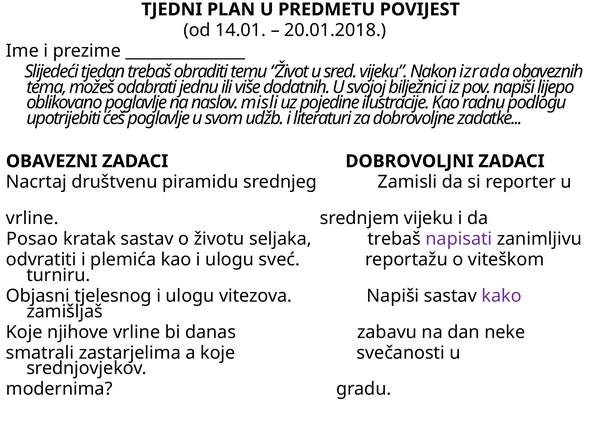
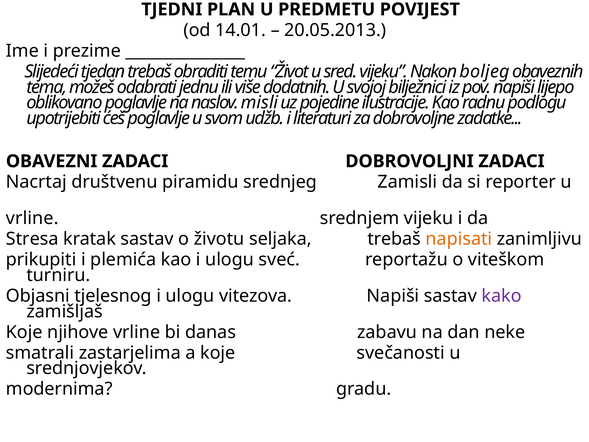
20.01.2018: 20.01.2018 -> 20.05.2013
izrada: izrada -> boljeg
Posao: Posao -> Stresa
napisati colour: purple -> orange
odvratiti: odvratiti -> prikupiti
